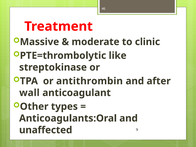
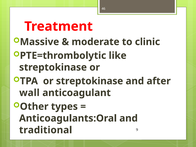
or antithrombin: antithrombin -> streptokinase
unaffected: unaffected -> traditional
